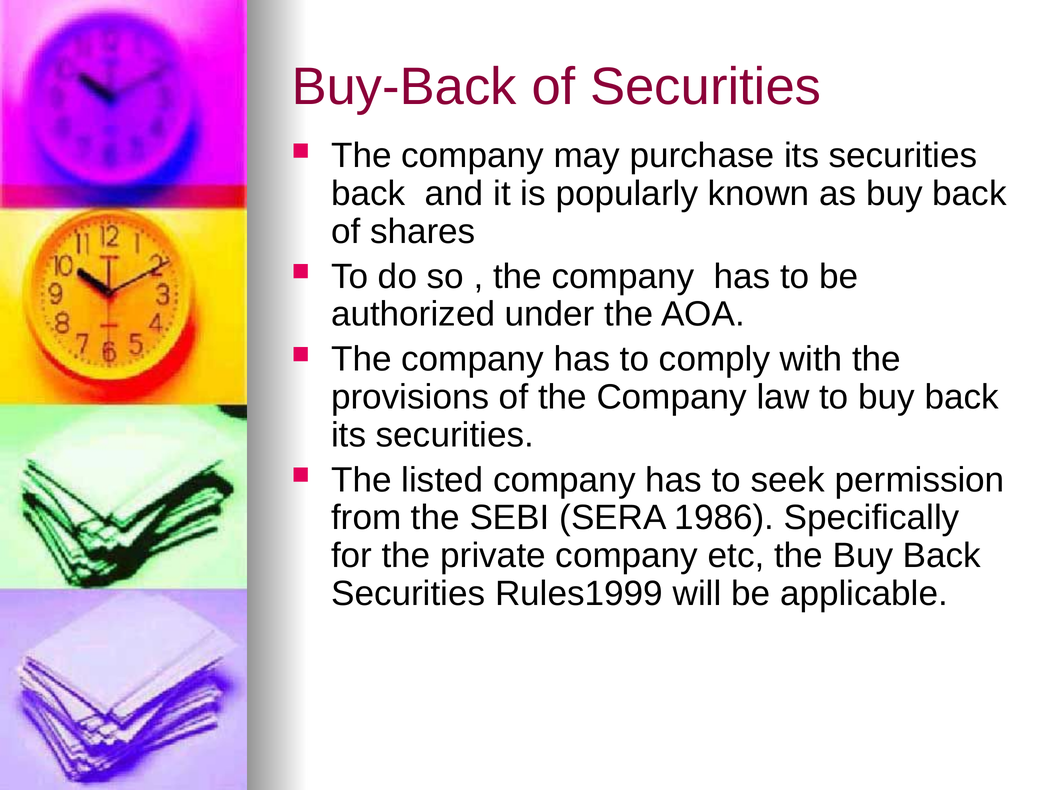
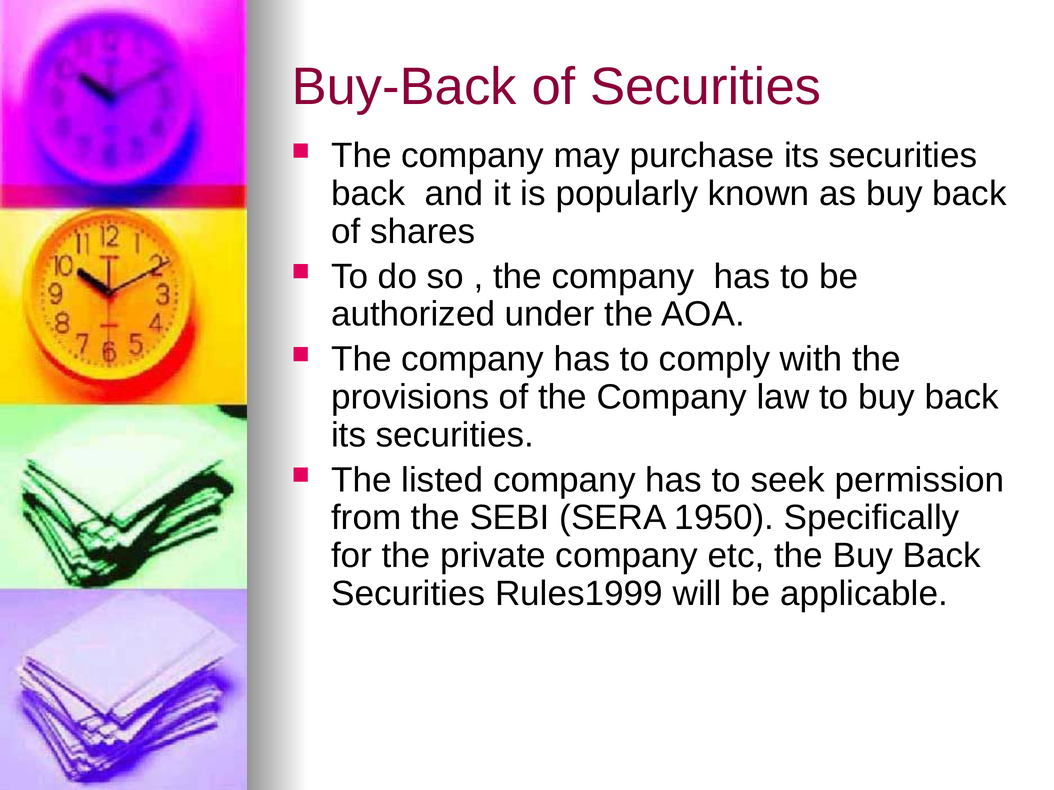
1986: 1986 -> 1950
